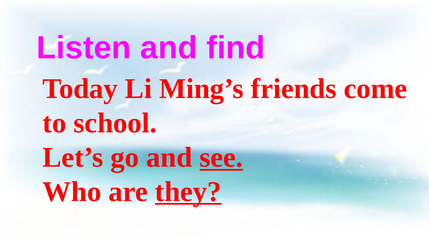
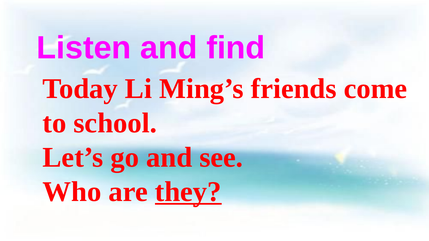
see underline: present -> none
